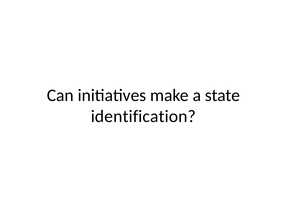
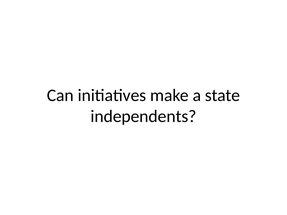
identification: identification -> independents
